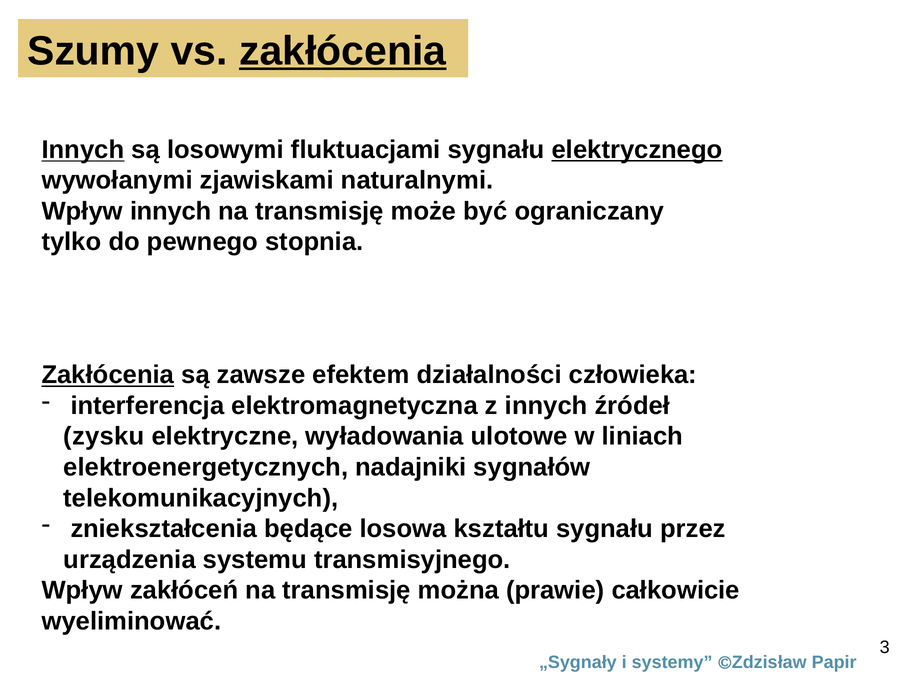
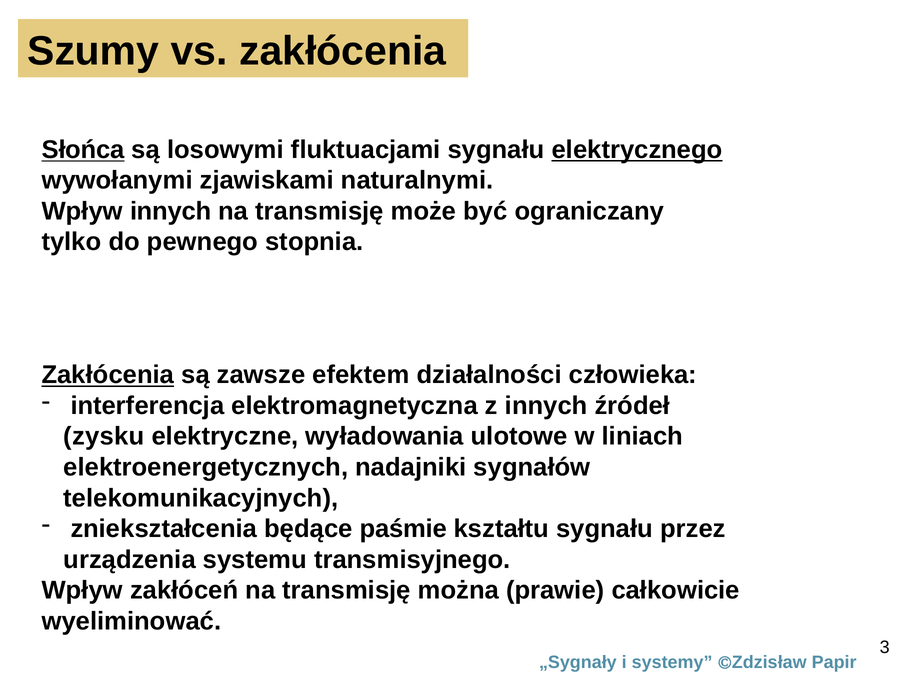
zakłócenia at (343, 51) underline: present -> none
Innych at (83, 150): Innych -> Słońca
losowa: losowa -> paśmie
